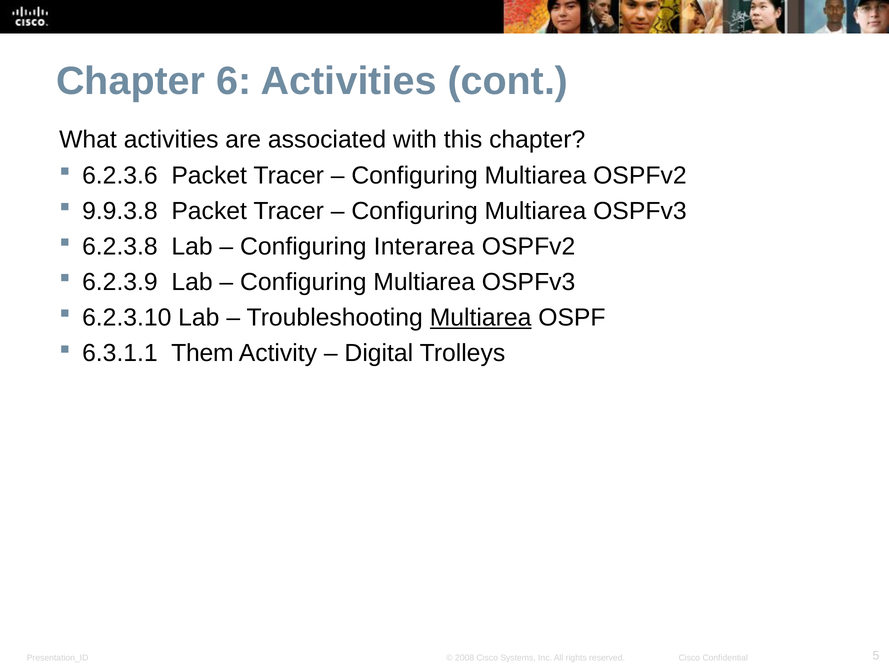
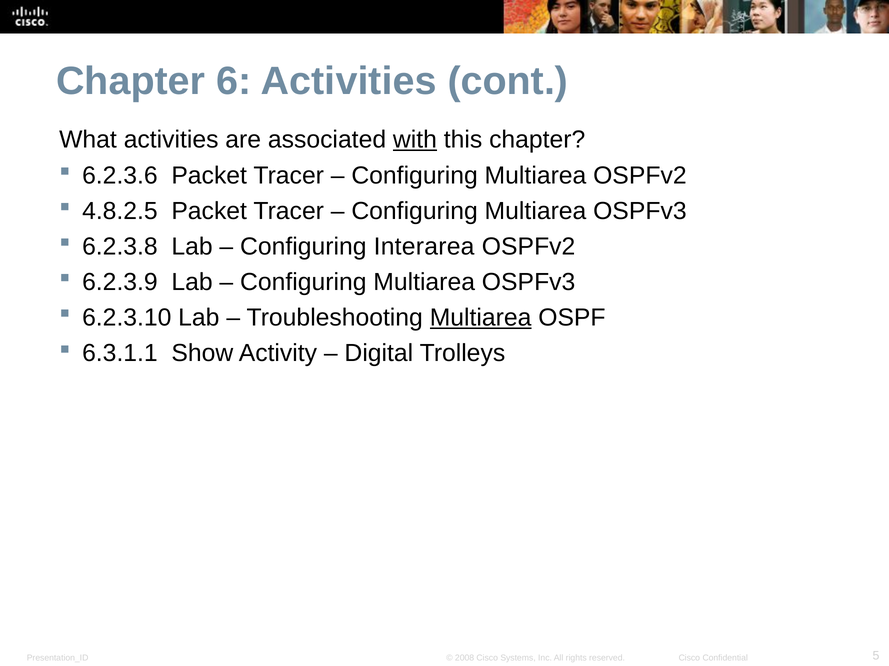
with underline: none -> present
9.9.3.8: 9.9.3.8 -> 4.8.2.5
Them: Them -> Show
